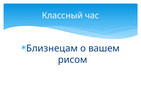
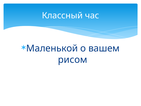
Близнецам: Близнецам -> Маленькой
